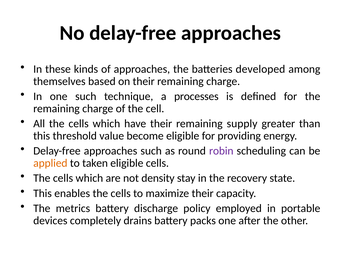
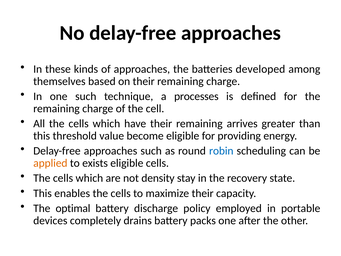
supply: supply -> arrives
robin colour: purple -> blue
taken: taken -> exists
metrics: metrics -> optimal
